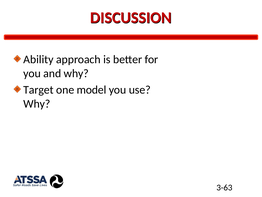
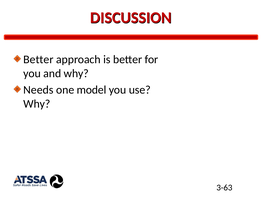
Ability at (38, 59): Ability -> Better
Target: Target -> Needs
